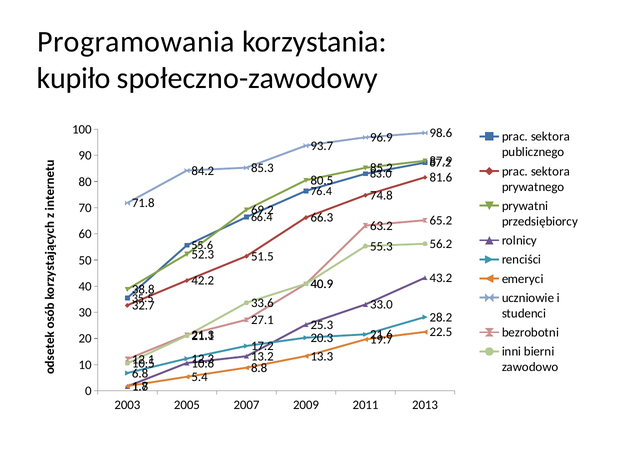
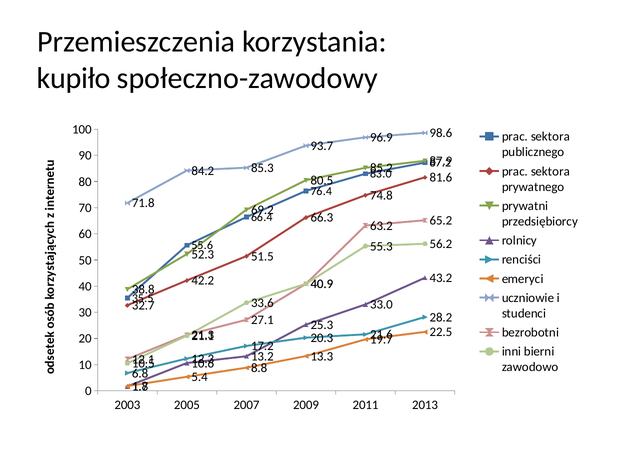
Programowania: Programowania -> Przemieszczenia
